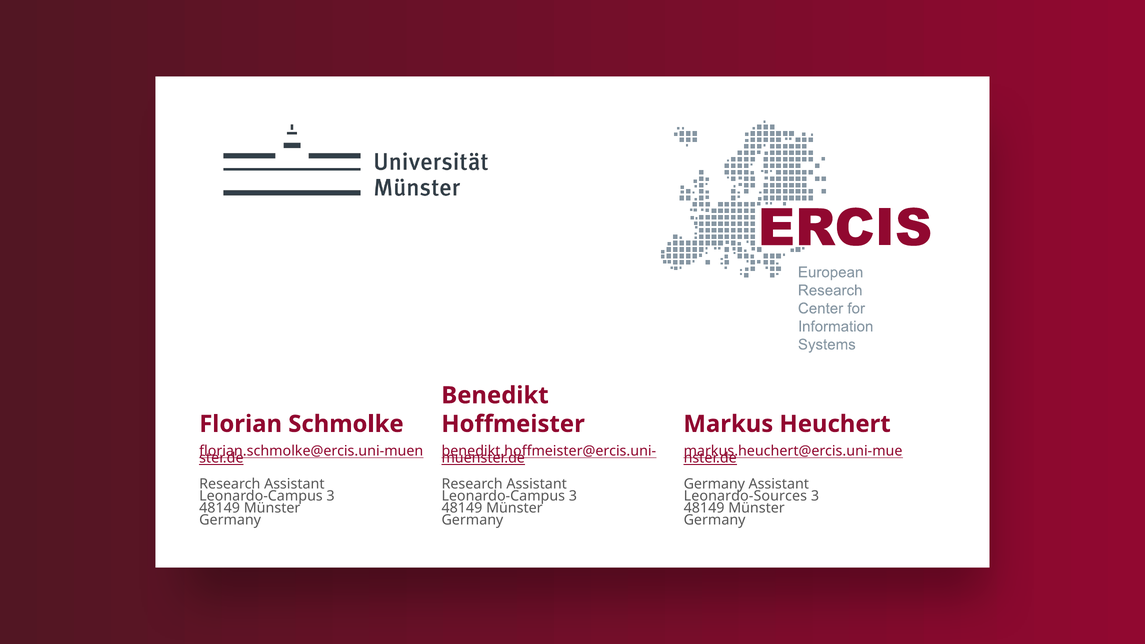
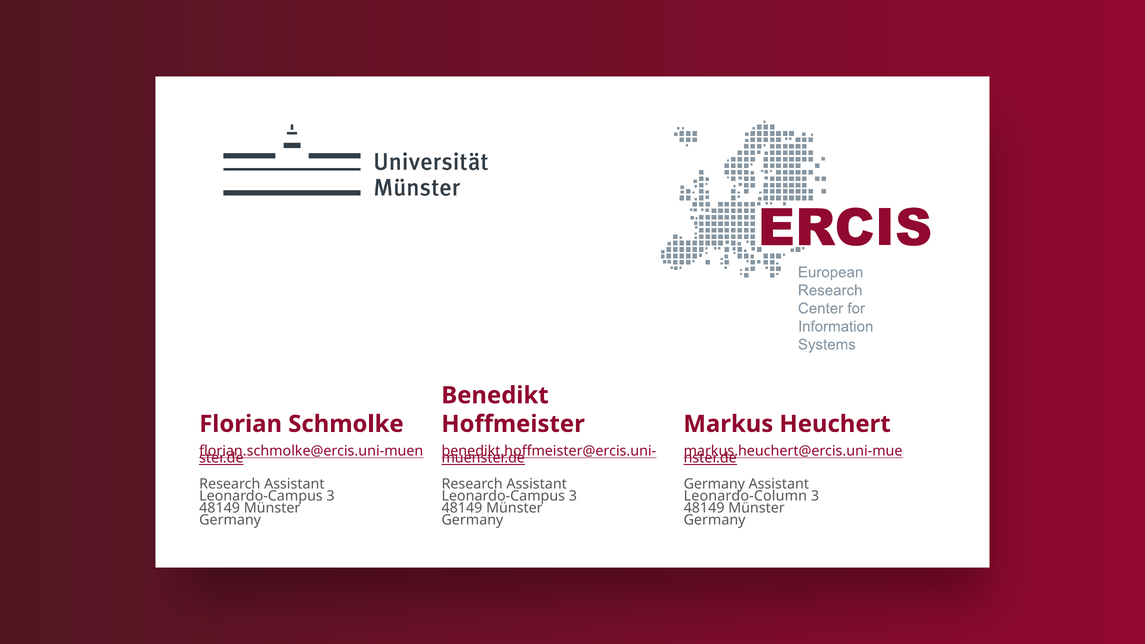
Leonardo-Sources: Leonardo-Sources -> Leonardo-Column
